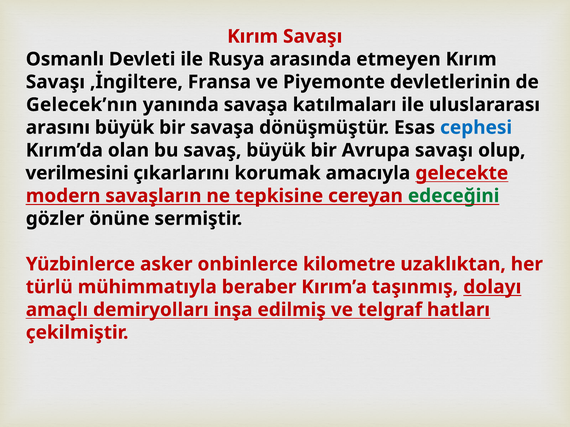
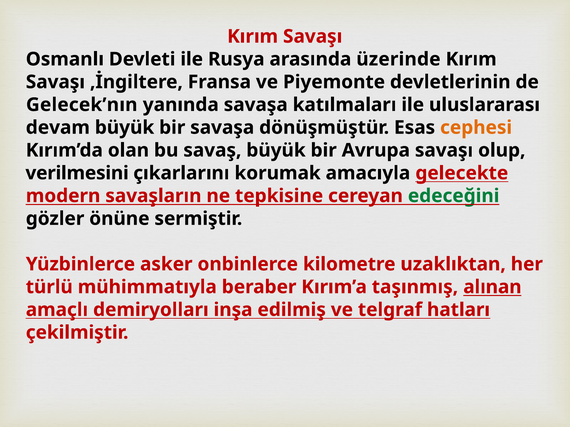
etmeyen: etmeyen -> üzerinde
arasını: arasını -> devam
cephesi colour: blue -> orange
dolayı: dolayı -> alınan
